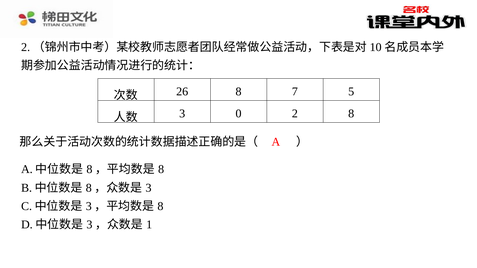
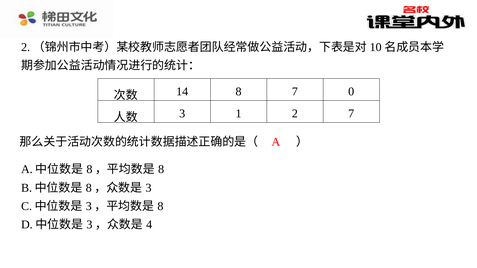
26: 26 -> 14
5: 5 -> 0
0: 0 -> 1
2 8: 8 -> 7
1: 1 -> 4
